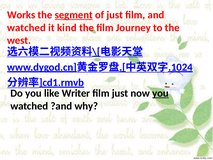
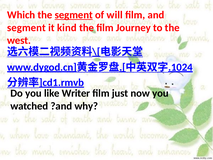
Works: Works -> Which
of just: just -> will
watched at (26, 28): watched -> segment
you at (160, 93) underline: present -> none
